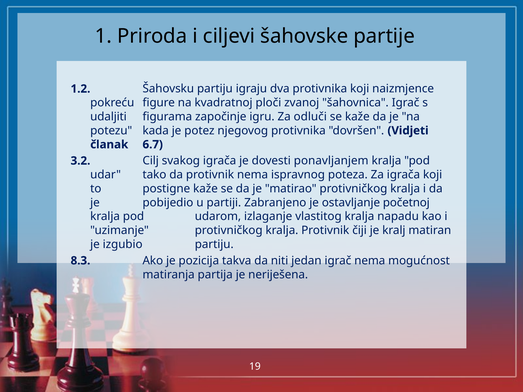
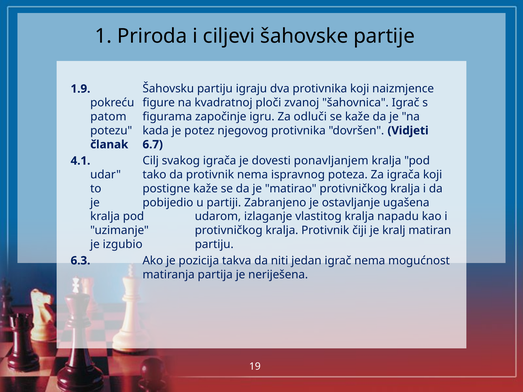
1.2: 1.2 -> 1.9
udaljiti: udaljiti -> patom
3.2: 3.2 -> 4.1
početnoj: početnoj -> ugašena
8.3: 8.3 -> 6.3
